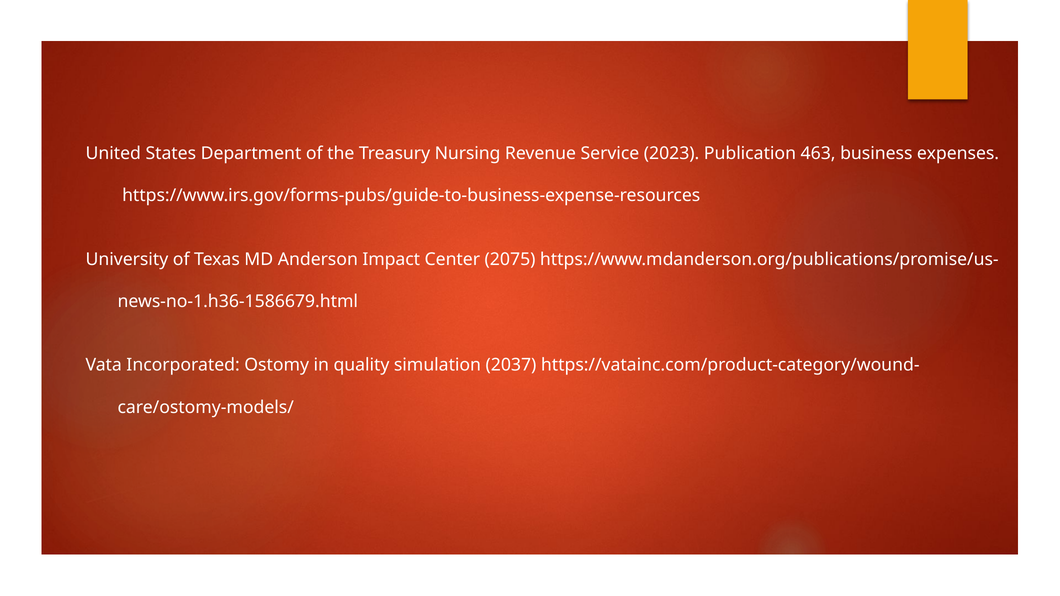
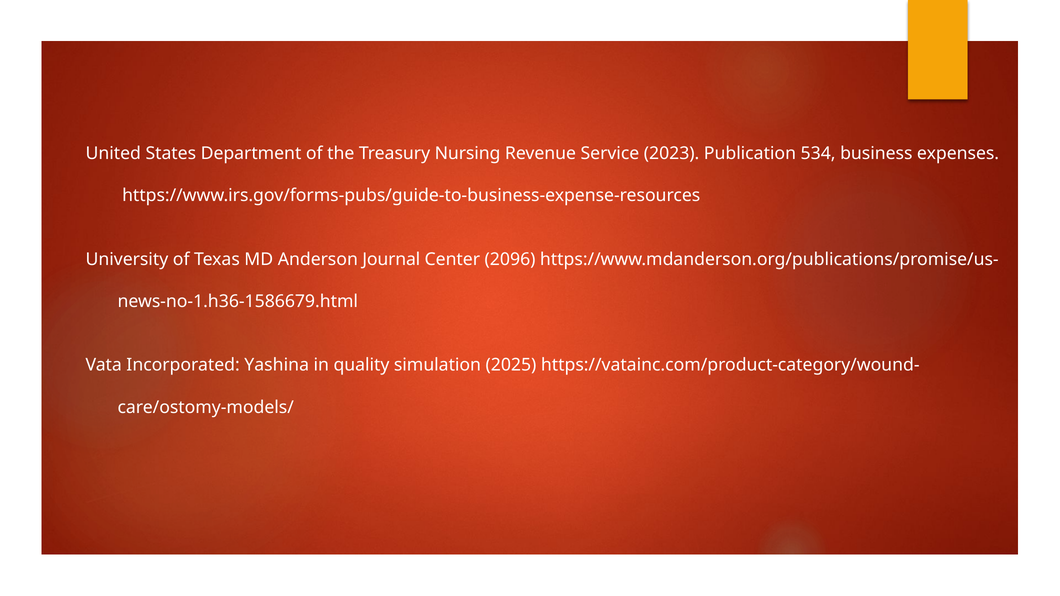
463: 463 -> 534
Impact: Impact -> Journal
2075: 2075 -> 2096
Ostomy: Ostomy -> Yashina
2037: 2037 -> 2025
